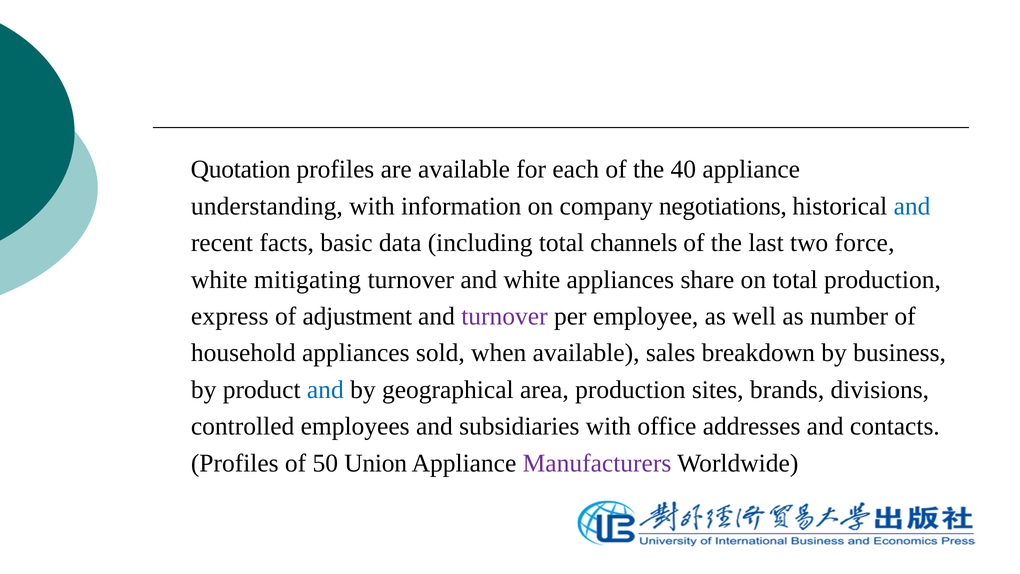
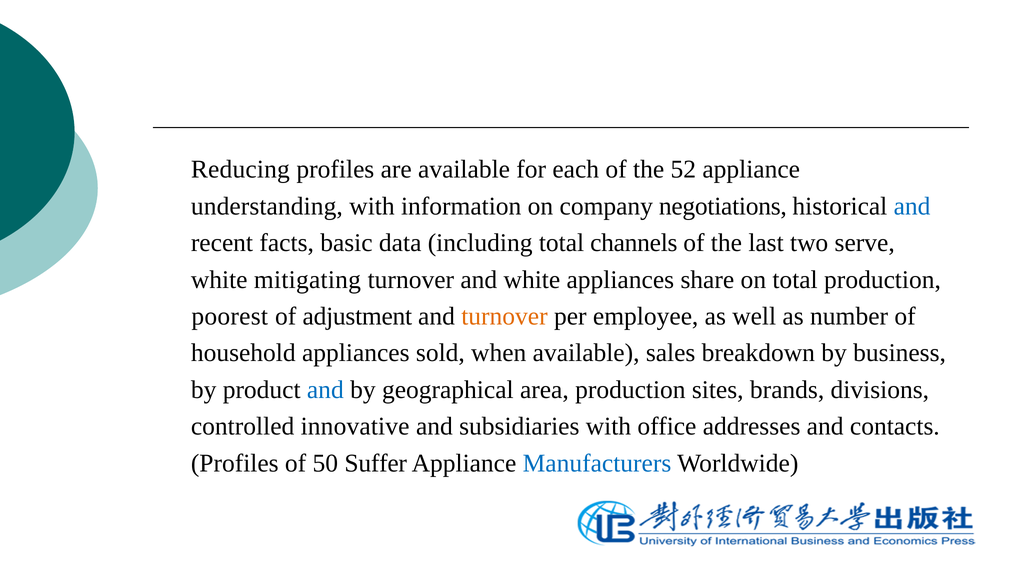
Quotation: Quotation -> Reducing
40: 40 -> 52
force: force -> serve
express: express -> poorest
turnover at (504, 316) colour: purple -> orange
employees: employees -> innovative
Union: Union -> Suffer
Manufacturers colour: purple -> blue
